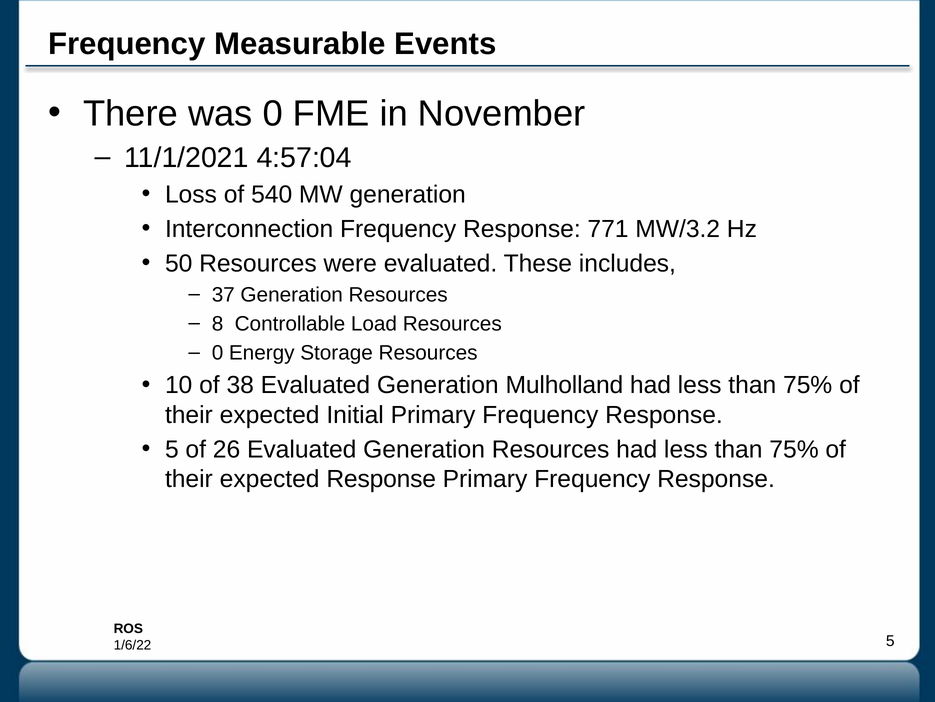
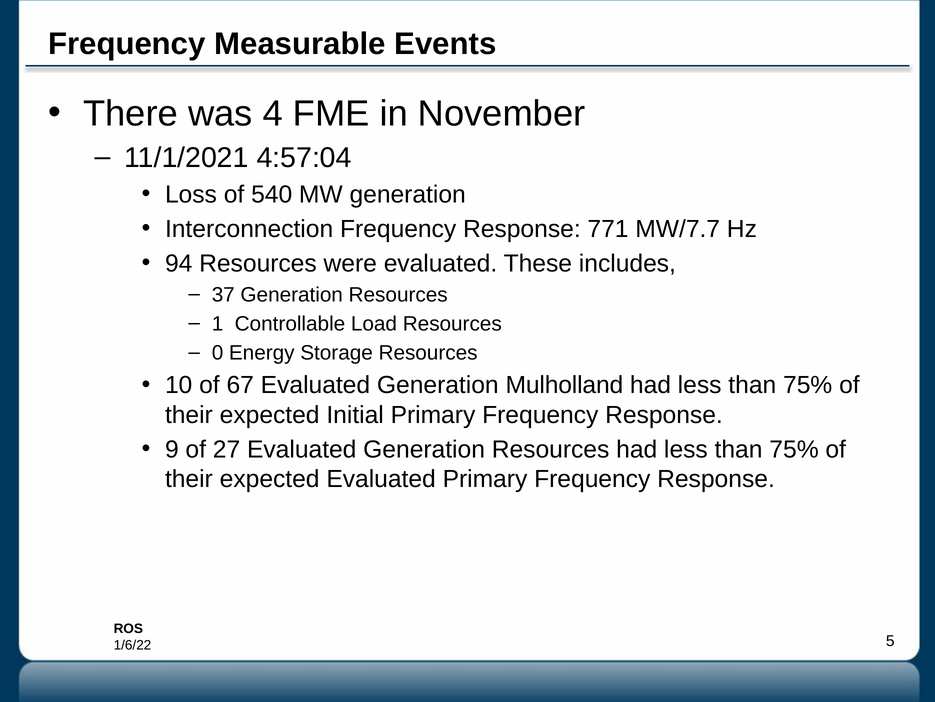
was 0: 0 -> 4
MW/3.2: MW/3.2 -> MW/7.7
50: 50 -> 94
8: 8 -> 1
38: 38 -> 67
5 at (172, 449): 5 -> 9
26: 26 -> 27
expected Response: Response -> Evaluated
